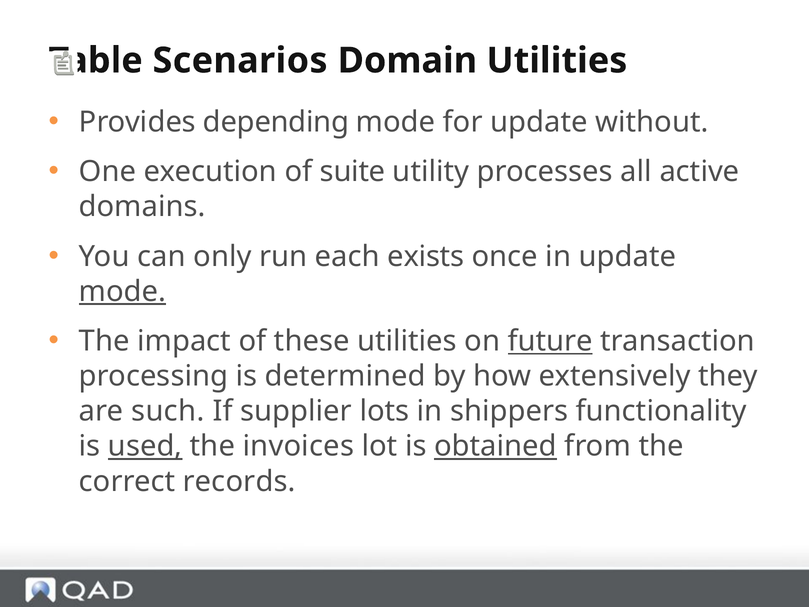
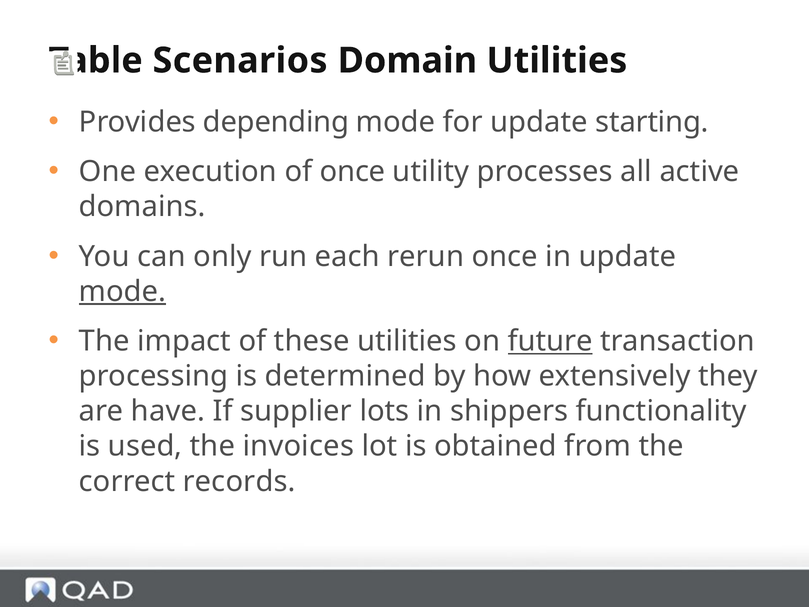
without: without -> starting
of suite: suite -> once
exists: exists -> rerun
such: such -> have
used underline: present -> none
obtained underline: present -> none
